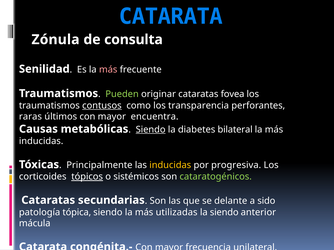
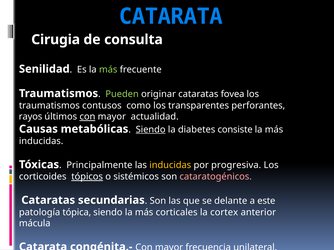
Zónula: Zónula -> Cirugia
más at (108, 70) colour: pink -> light green
contusos underline: present -> none
transparencia: transparencia -> transparentes
raras: raras -> rayos
con at (87, 117) underline: none -> present
encuentra: encuentra -> actualidad
bilateral: bilateral -> consiste
cataratogénicos colour: light green -> pink
sido: sido -> este
utilizadas: utilizadas -> corticales
la siendo: siendo -> cortex
